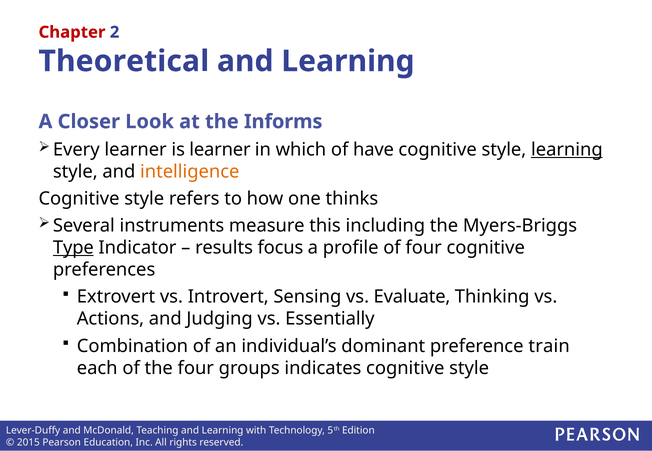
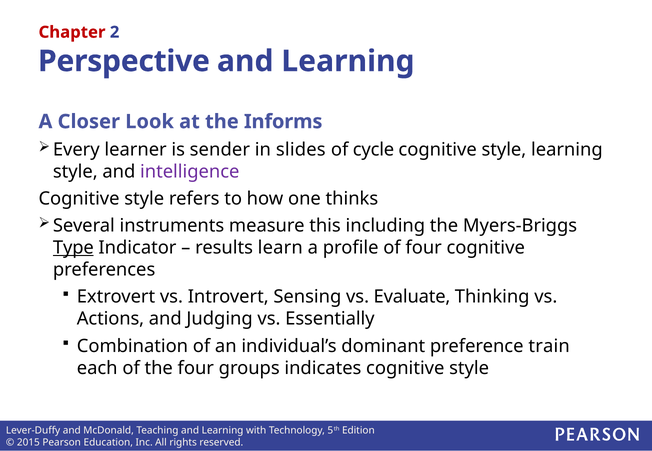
Theoretical: Theoretical -> Perspective
is learner: learner -> sender
which: which -> slides
have: have -> cycle
learning at (567, 150) underline: present -> none
intelligence colour: orange -> purple
focus: focus -> learn
